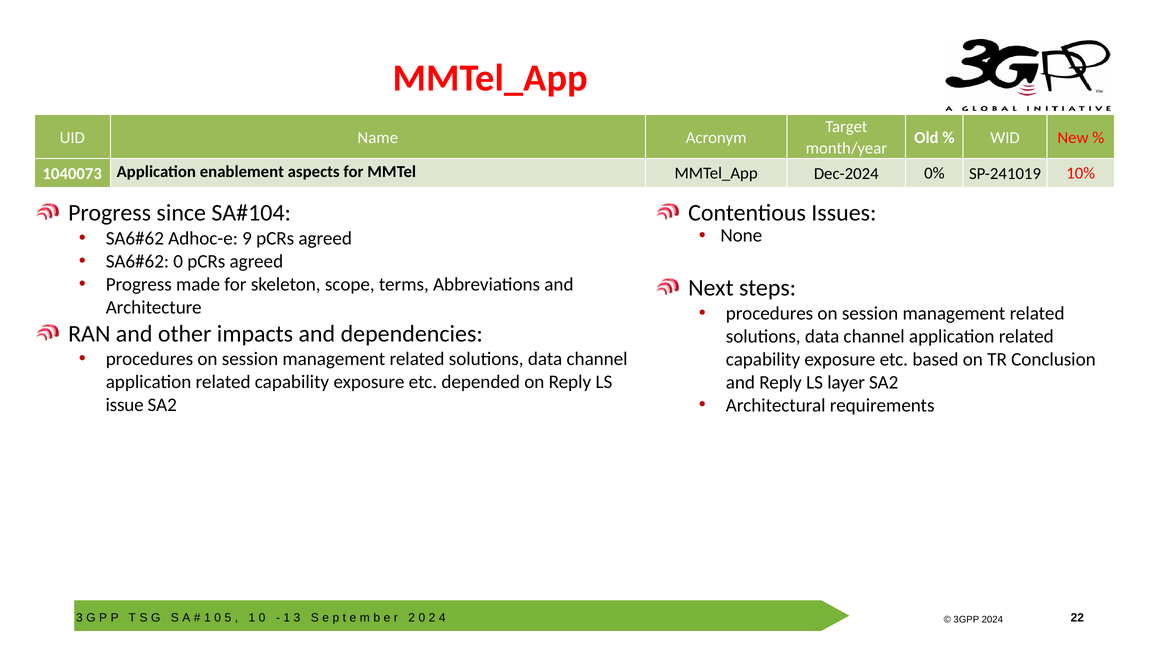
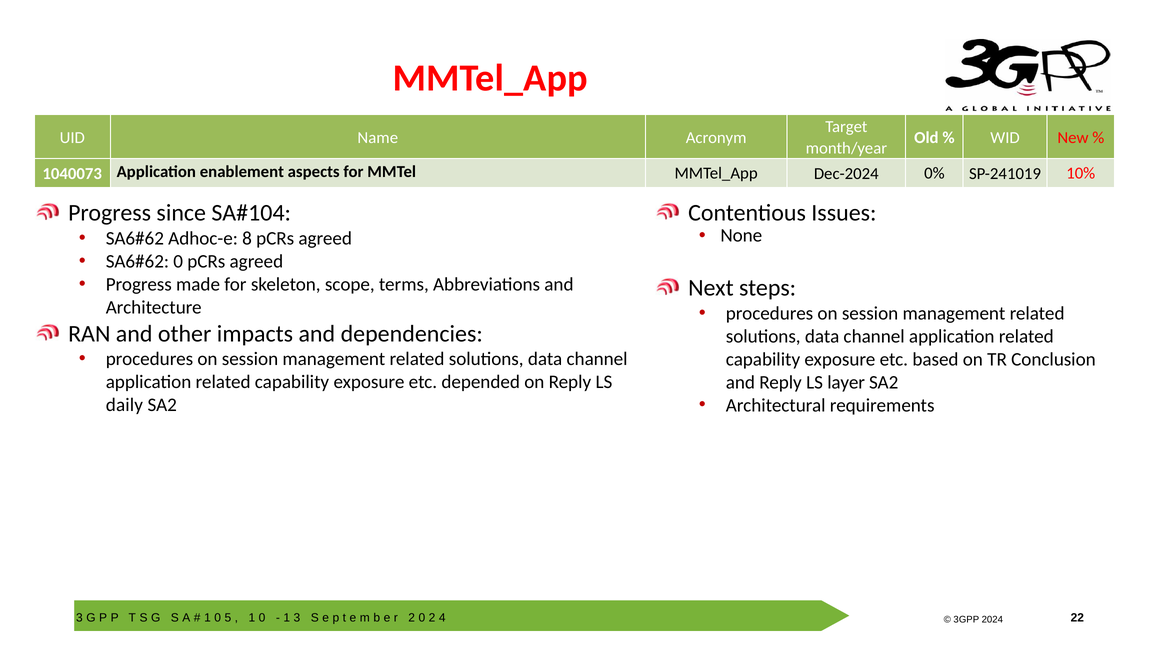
9: 9 -> 8
issue: issue -> daily
